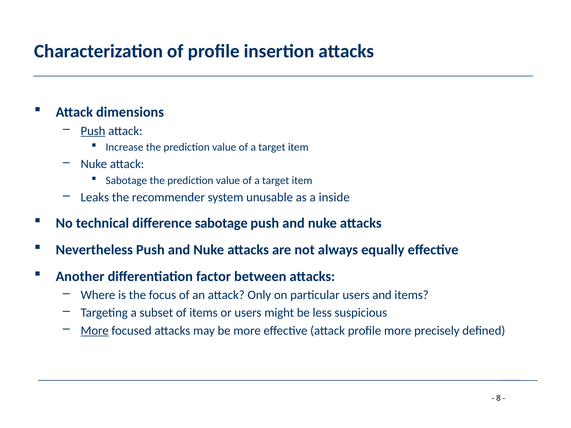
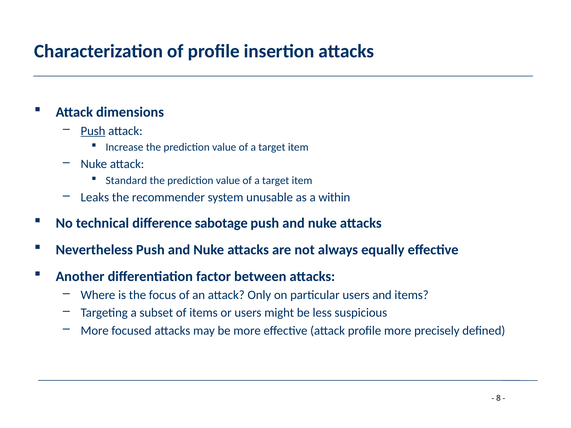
Sabotage at (126, 181): Sabotage -> Standard
inside: inside -> within
More at (95, 331) underline: present -> none
